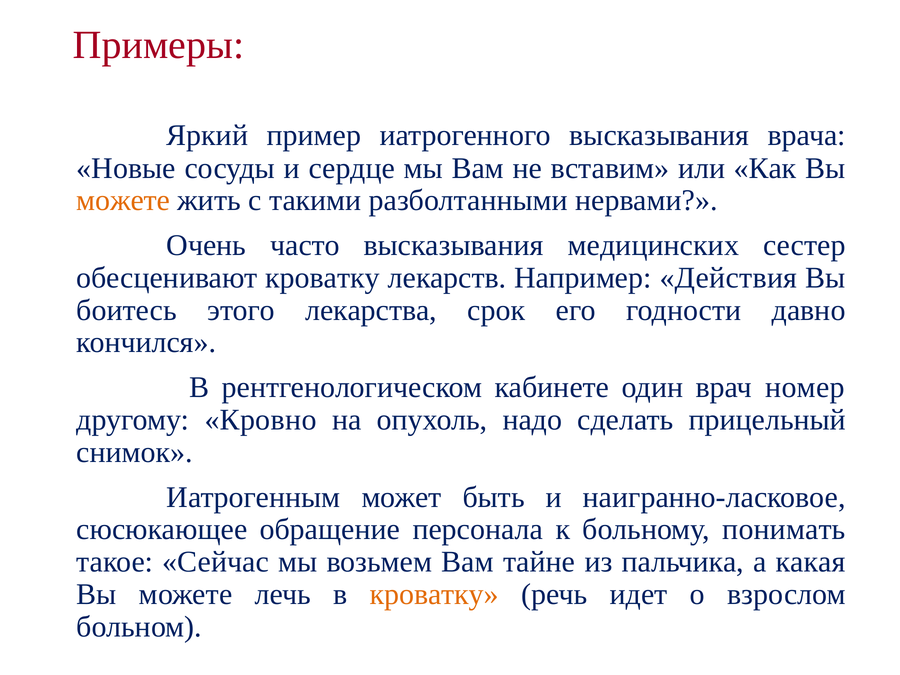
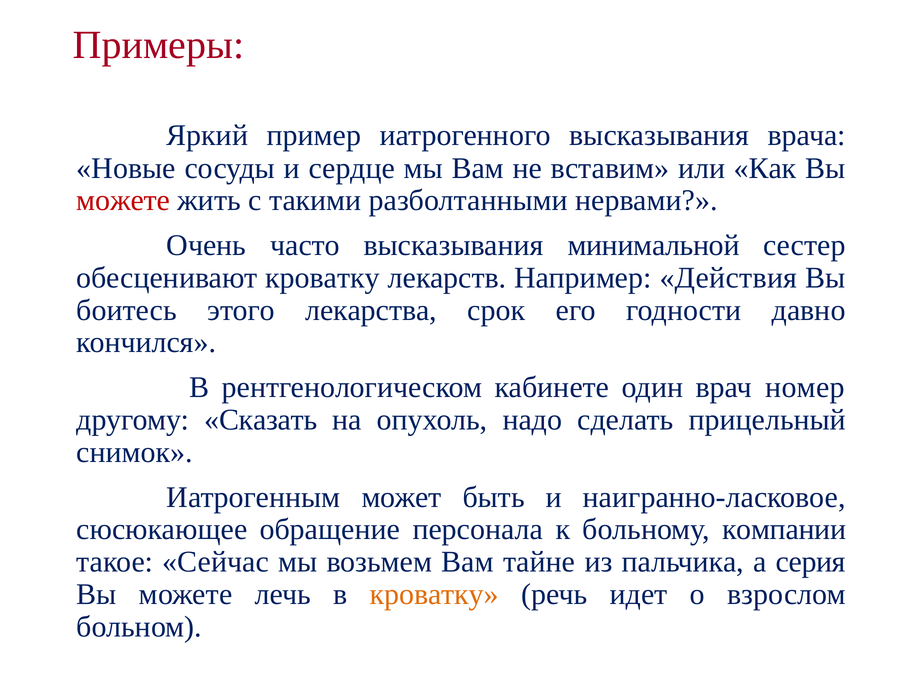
можете at (123, 200) colour: orange -> red
медицинских: медицинских -> минимальной
Кровно: Кровно -> Сказать
понимать: понимать -> компании
какая: какая -> серия
